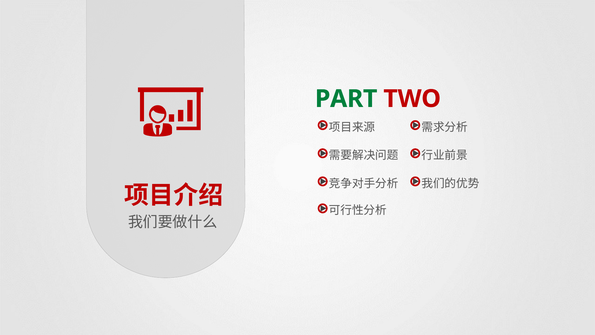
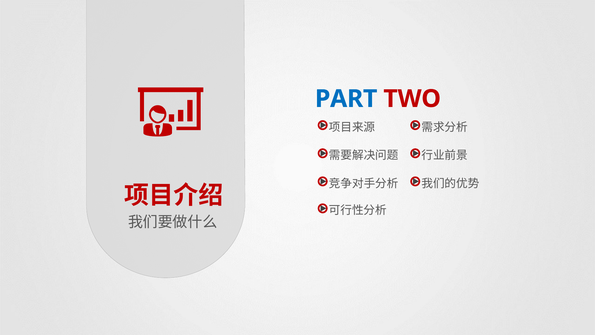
PART colour: green -> blue
